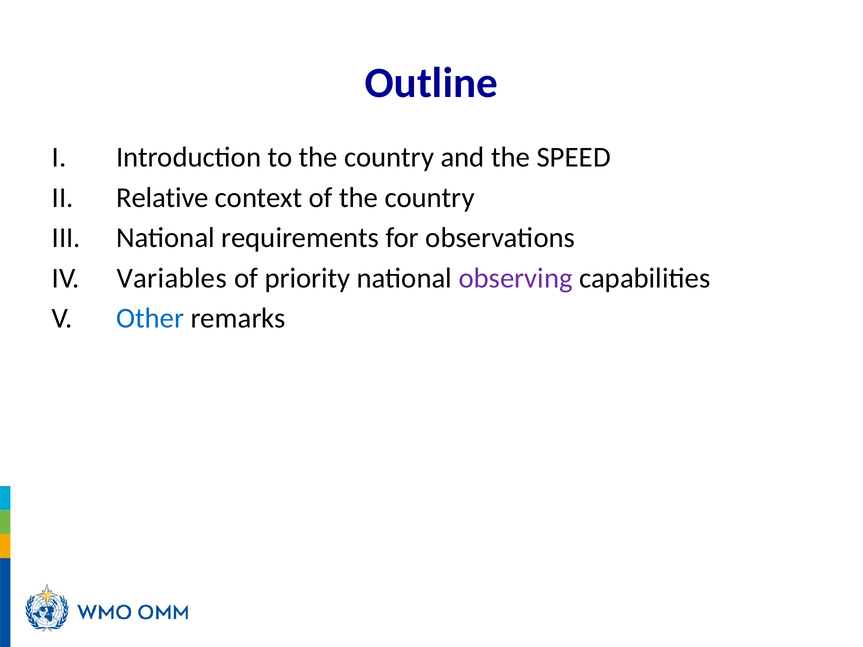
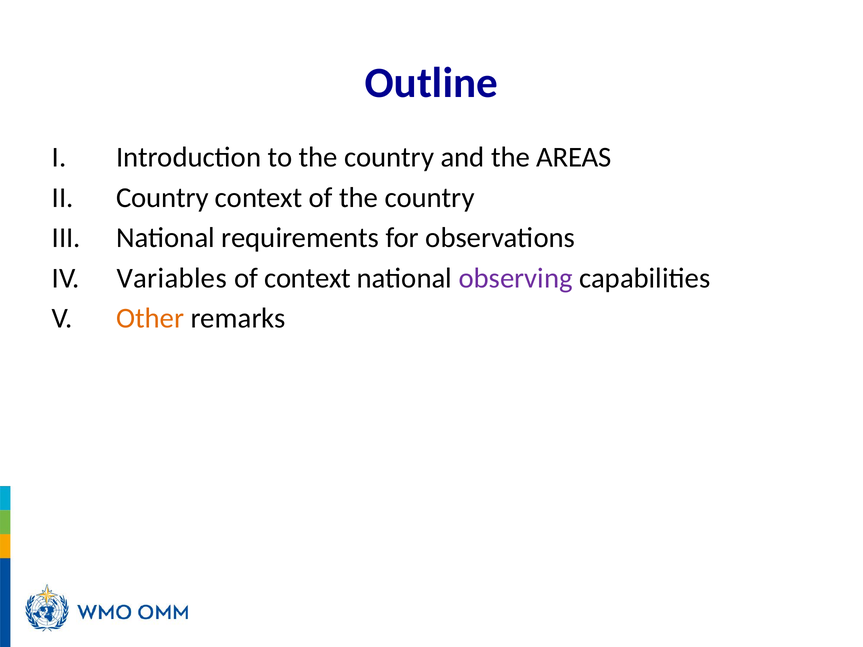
SPEED: SPEED -> AREAS
Relative at (162, 198): Relative -> Country
of priority: priority -> context
Other colour: blue -> orange
